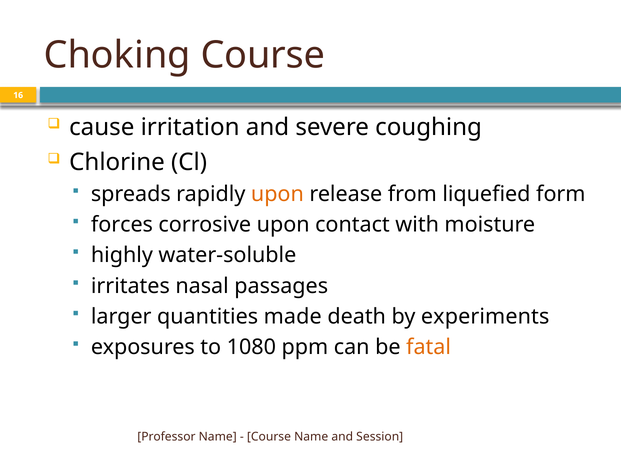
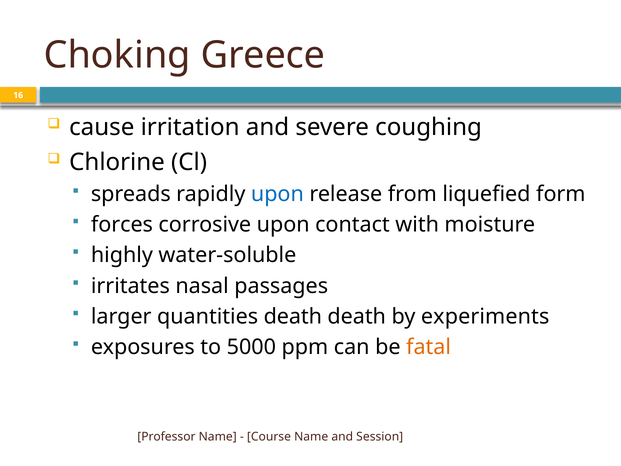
Choking Course: Course -> Greece
upon at (277, 194) colour: orange -> blue
quantities made: made -> death
1080: 1080 -> 5000
